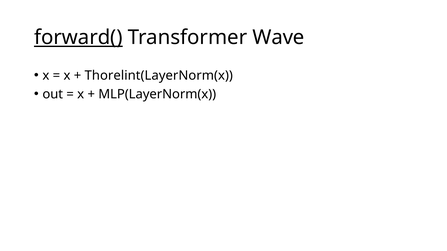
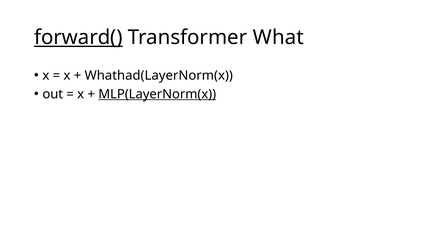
Wave: Wave -> What
Thorelint(LayerNorm(x: Thorelint(LayerNorm(x -> Whathad(LayerNorm(x
MLP(LayerNorm(x underline: none -> present
